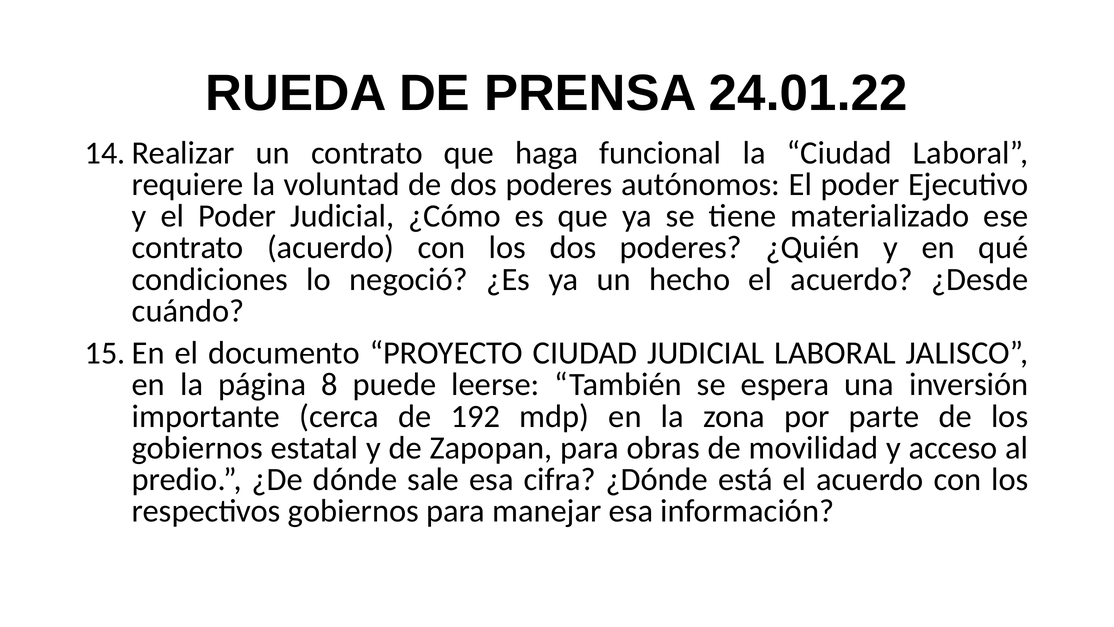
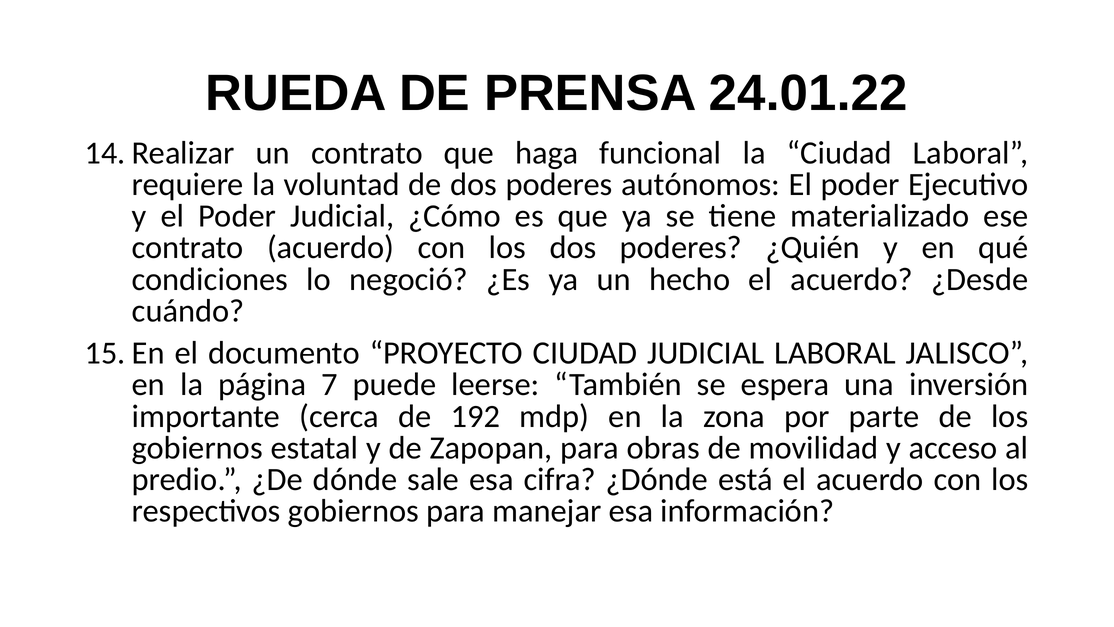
8: 8 -> 7
